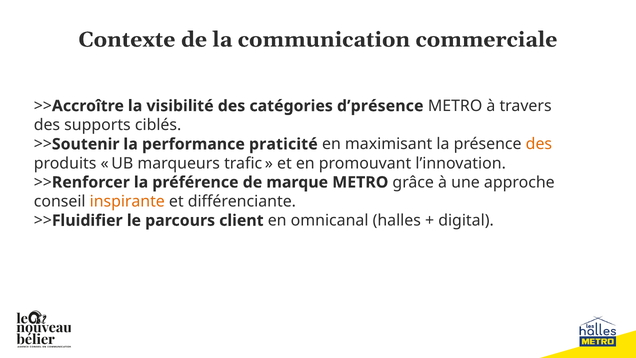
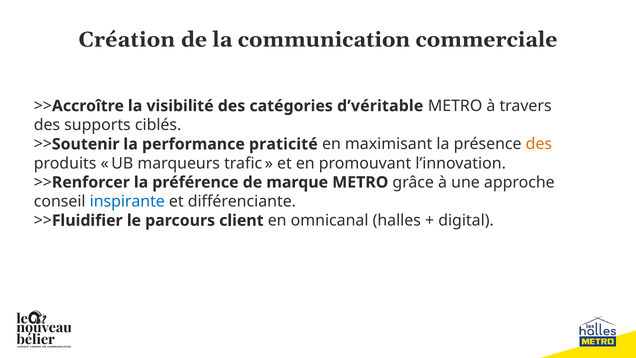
Contexte: Contexte -> Création
d’présence: d’présence -> d’véritable
inspirante colour: orange -> blue
